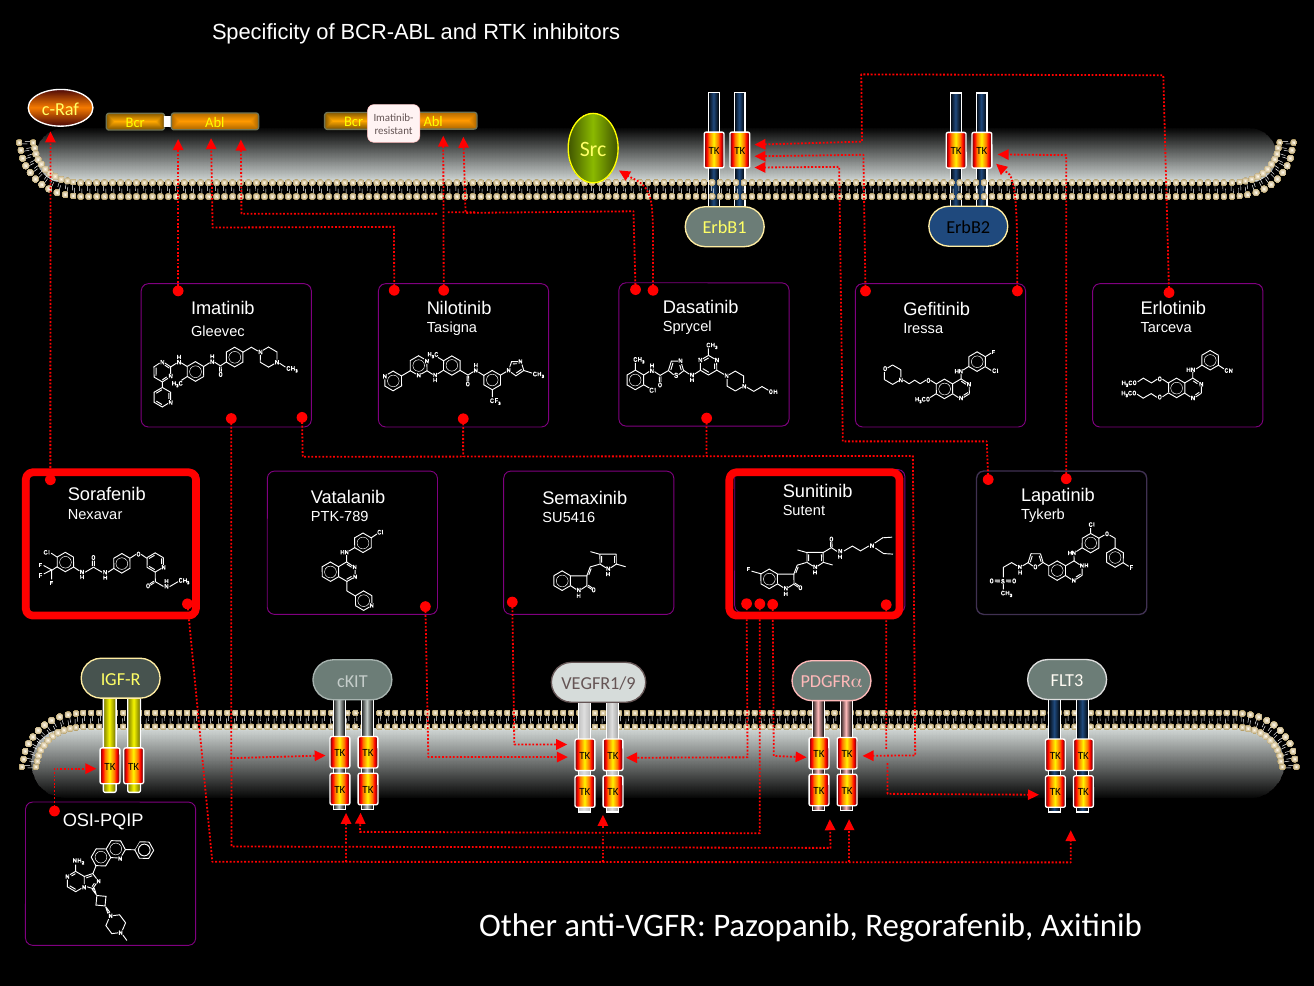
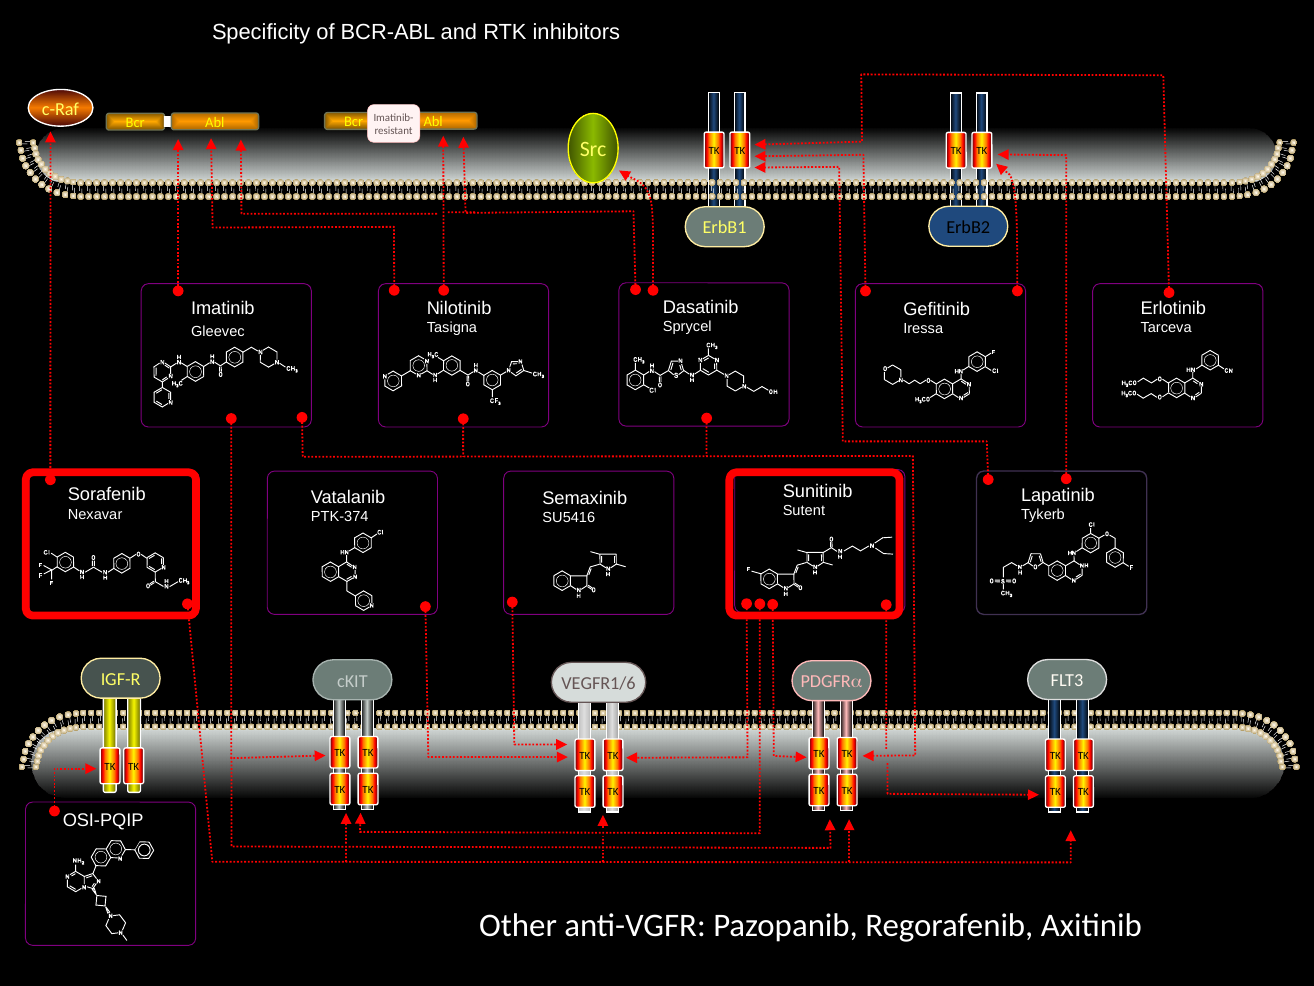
PTK-789: PTK-789 -> PTK-374
VEGFR1/9: VEGFR1/9 -> VEGFR1/6
